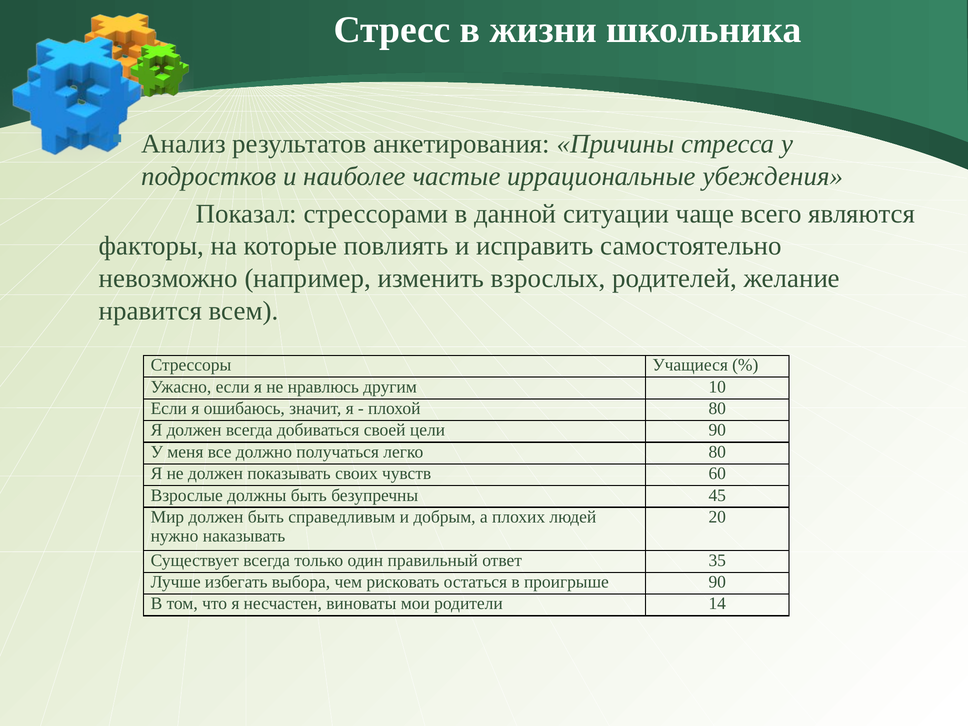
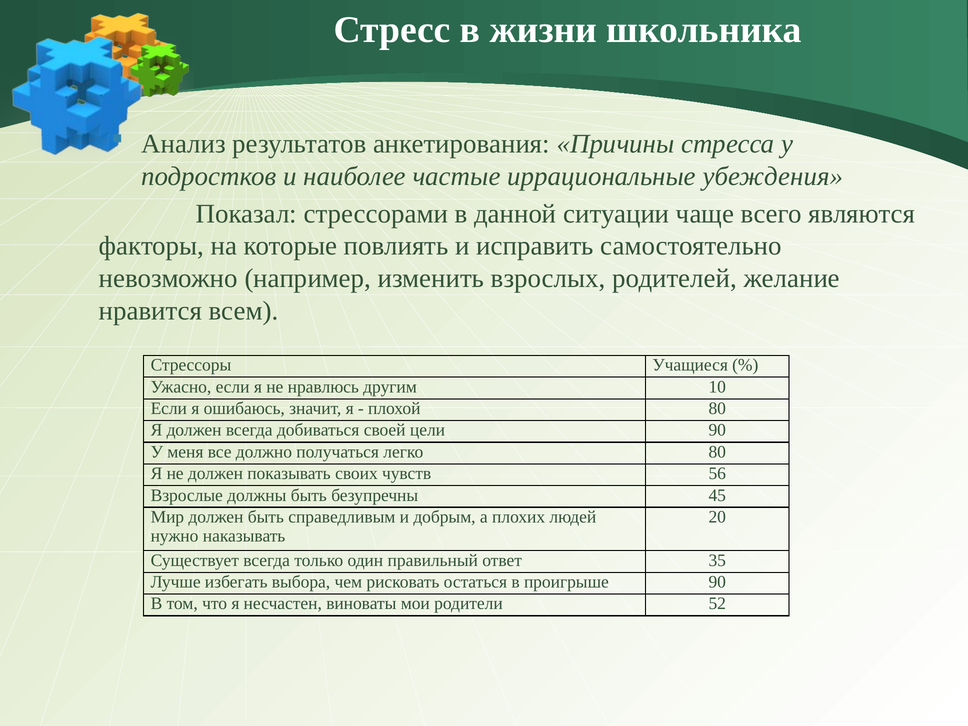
60: 60 -> 56
14: 14 -> 52
